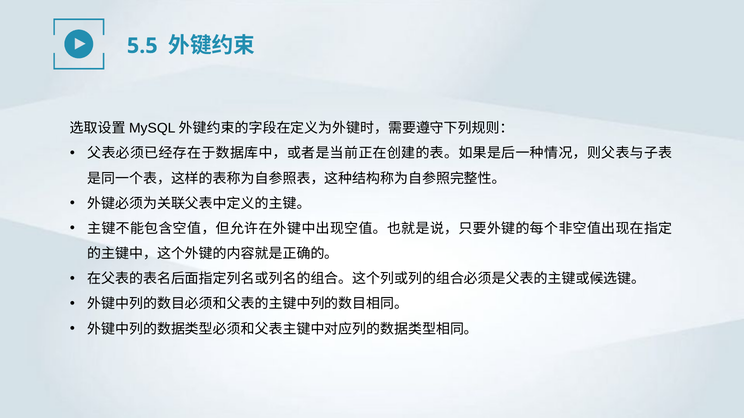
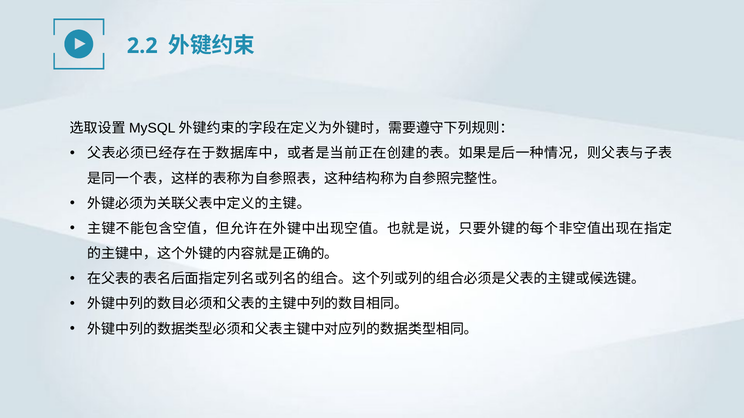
5.5: 5.5 -> 2.2
